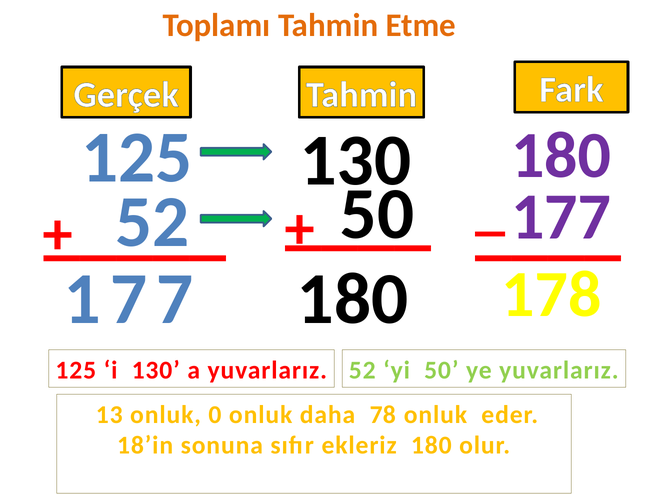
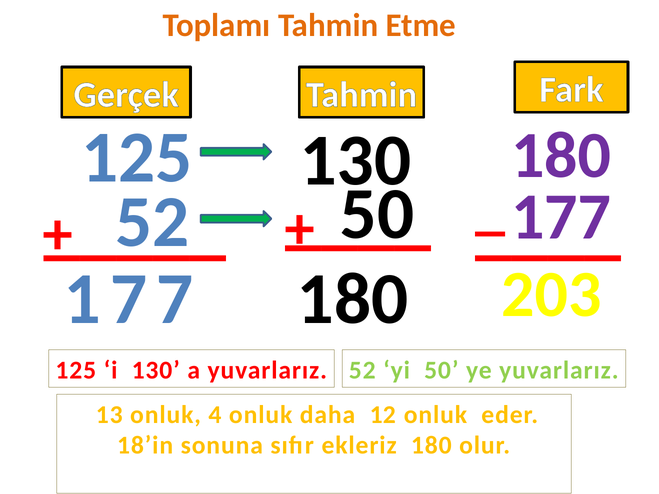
178: 178 -> 203
0: 0 -> 4
78: 78 -> 12
